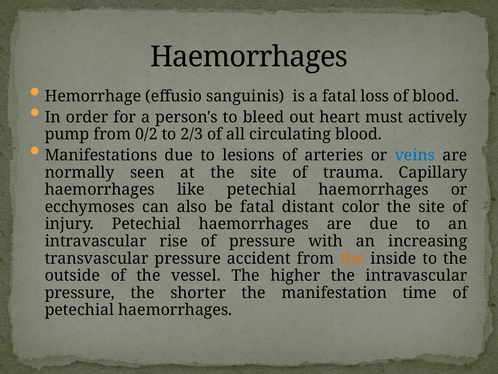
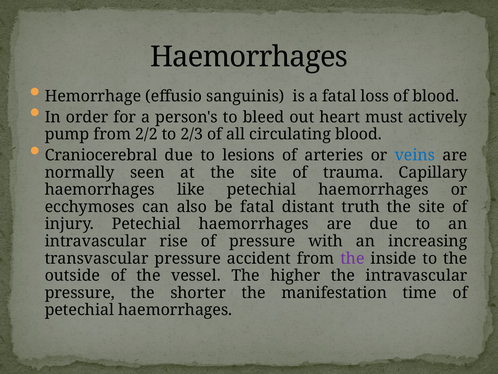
0/2: 0/2 -> 2/2
Manifestations: Manifestations -> Craniocerebral
color: color -> truth
the at (352, 258) colour: orange -> purple
